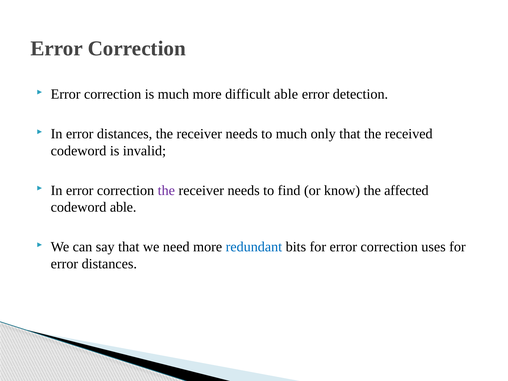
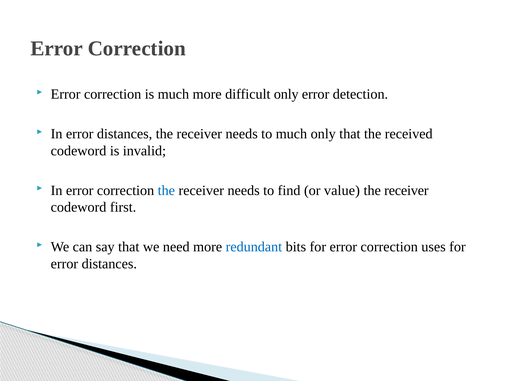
difficult able: able -> only
the at (166, 190) colour: purple -> blue
know: know -> value
affected at (406, 190): affected -> receiver
codeword able: able -> first
